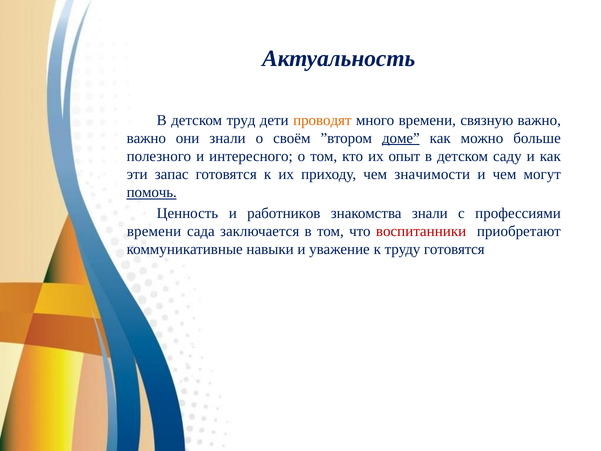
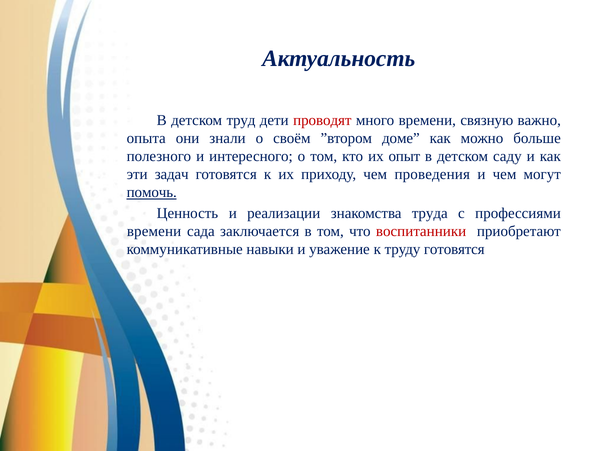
проводят colour: orange -> red
важно at (146, 138): важно -> опыта
доме underline: present -> none
запас: запас -> задач
значимости: значимости -> проведения
работников: работников -> реализации
знакомства знали: знали -> труда
